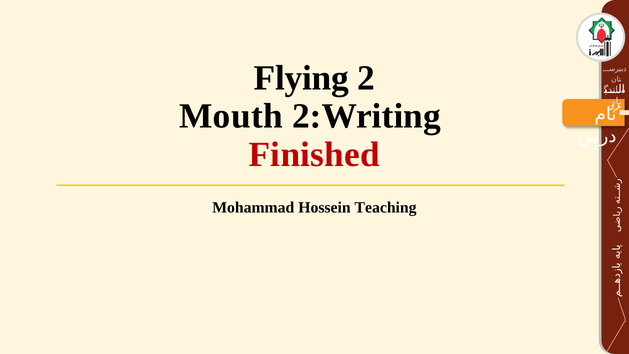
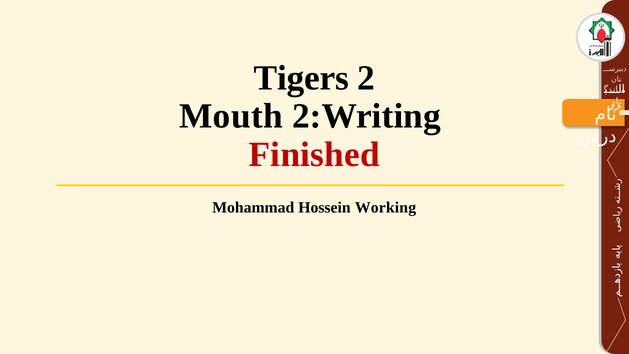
Flying: Flying -> Tigers
Teaching: Teaching -> Working
